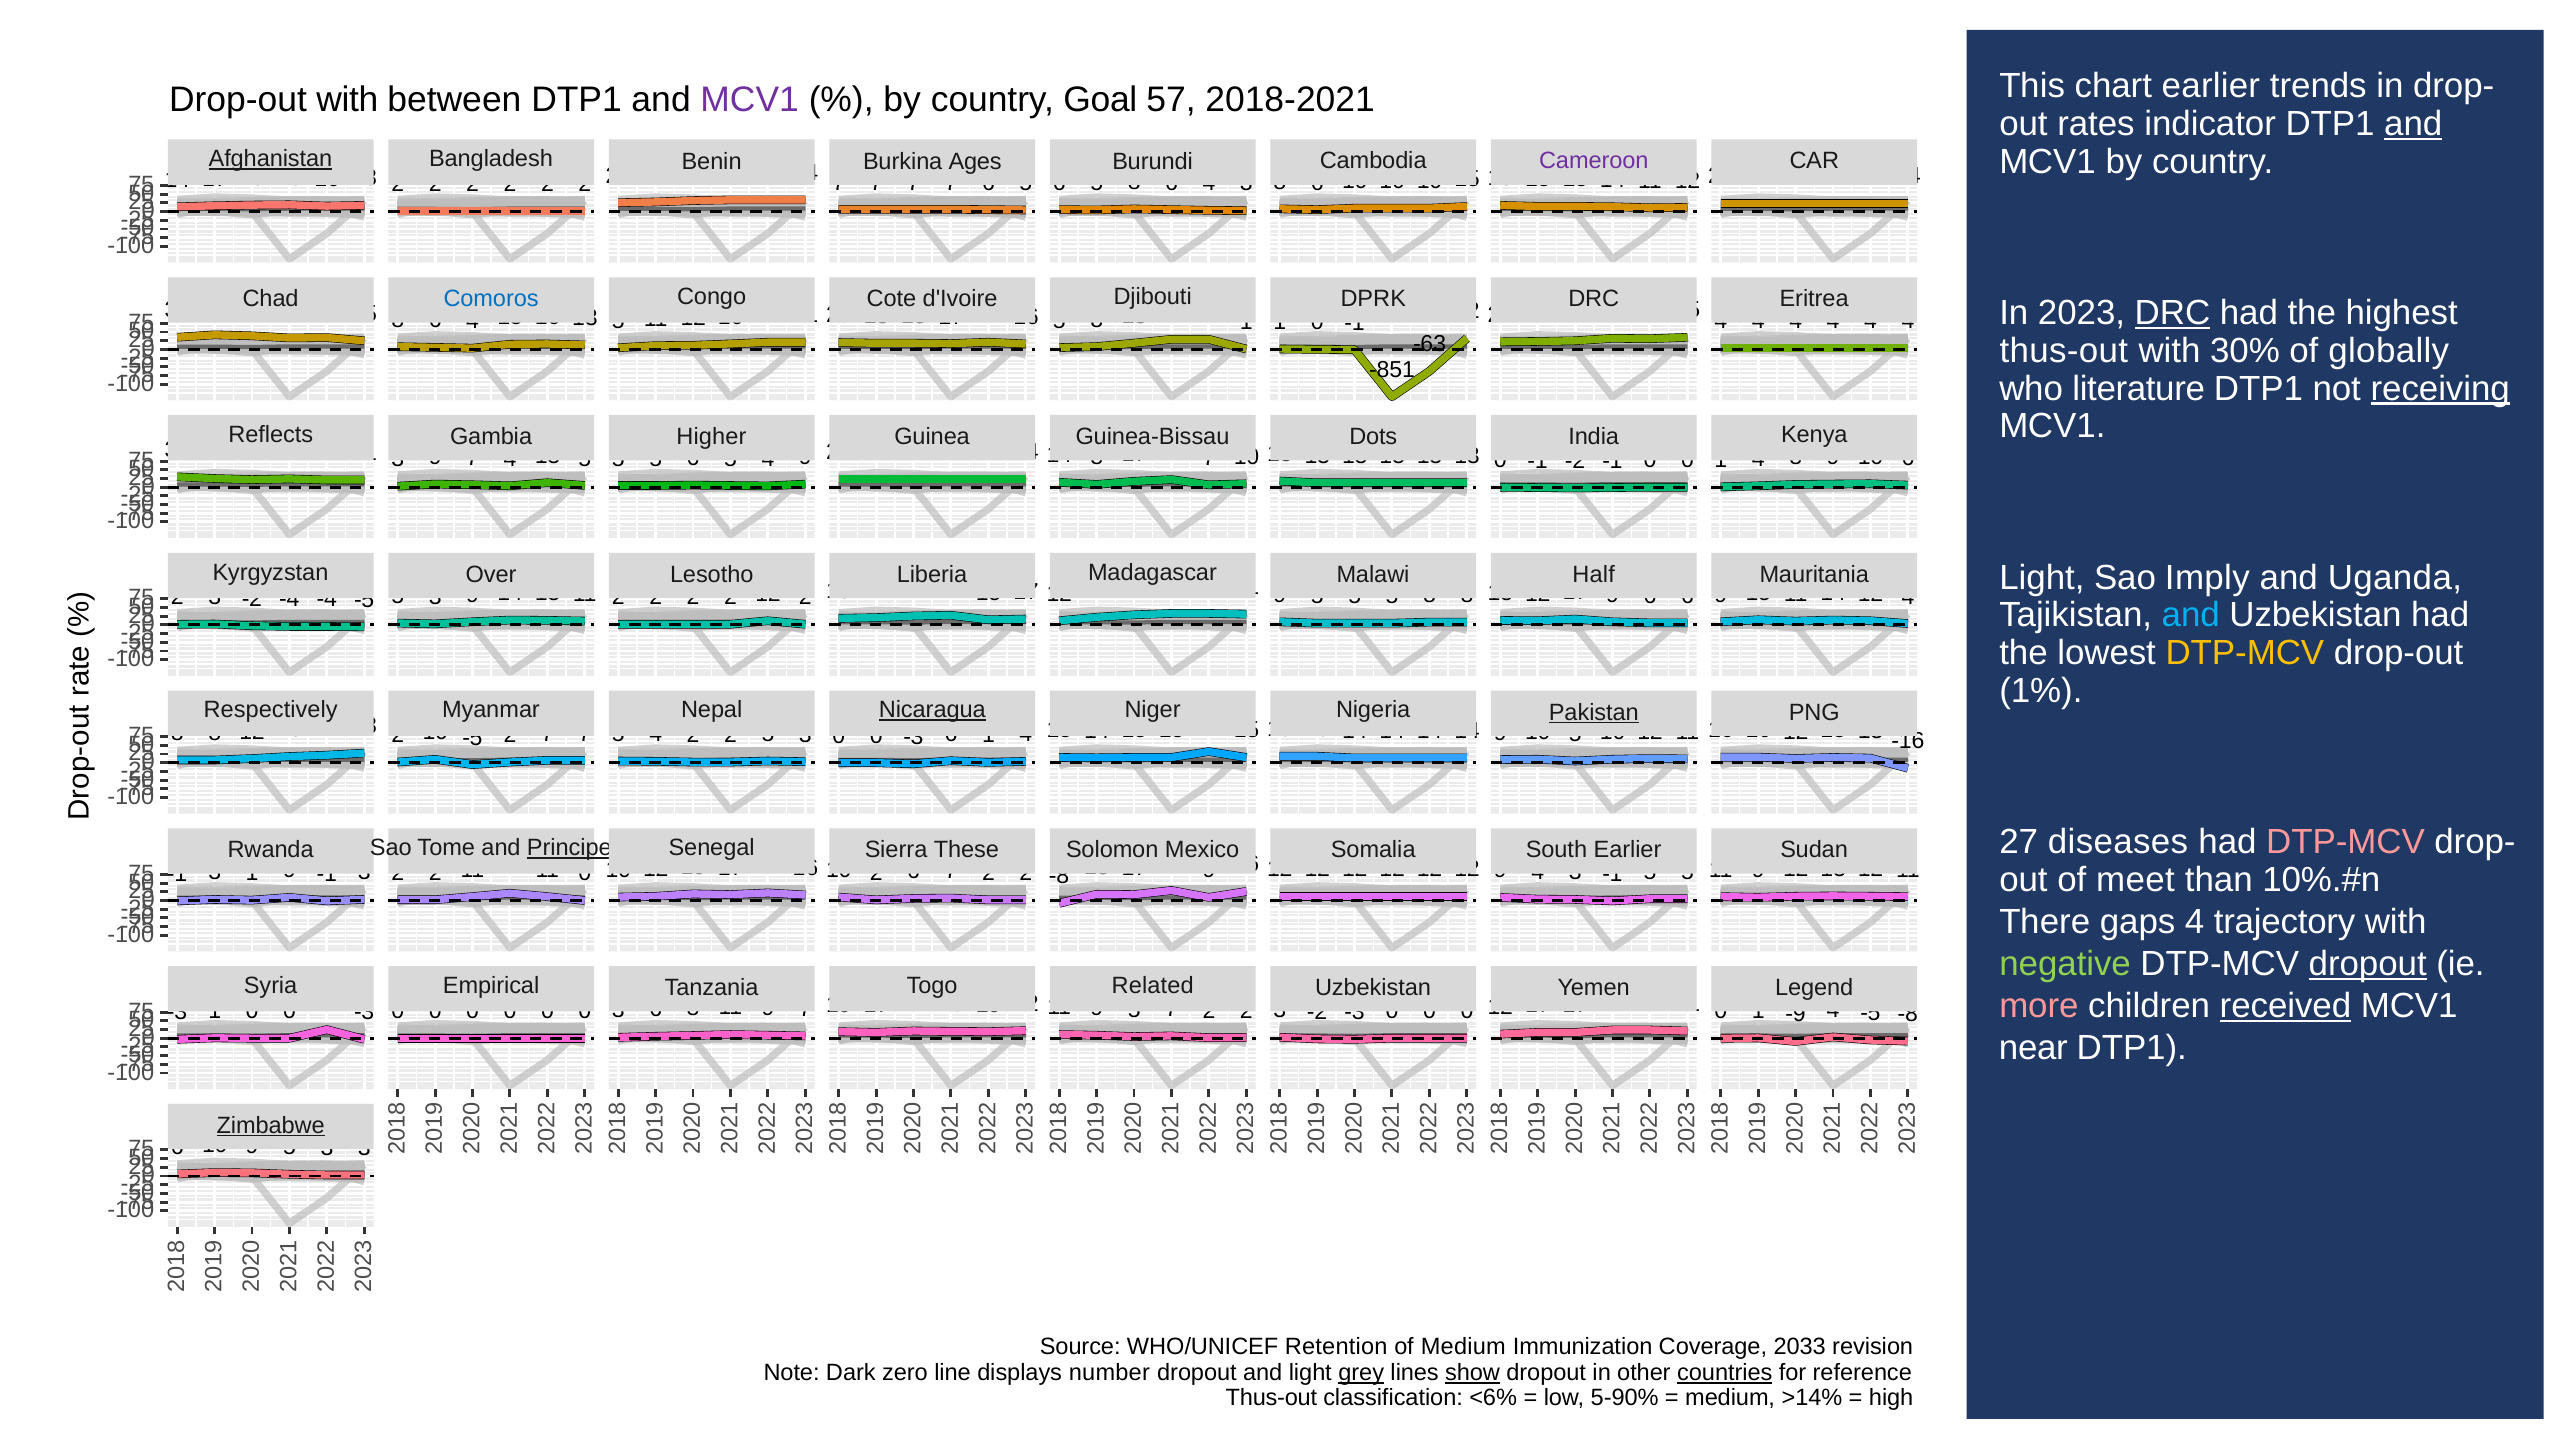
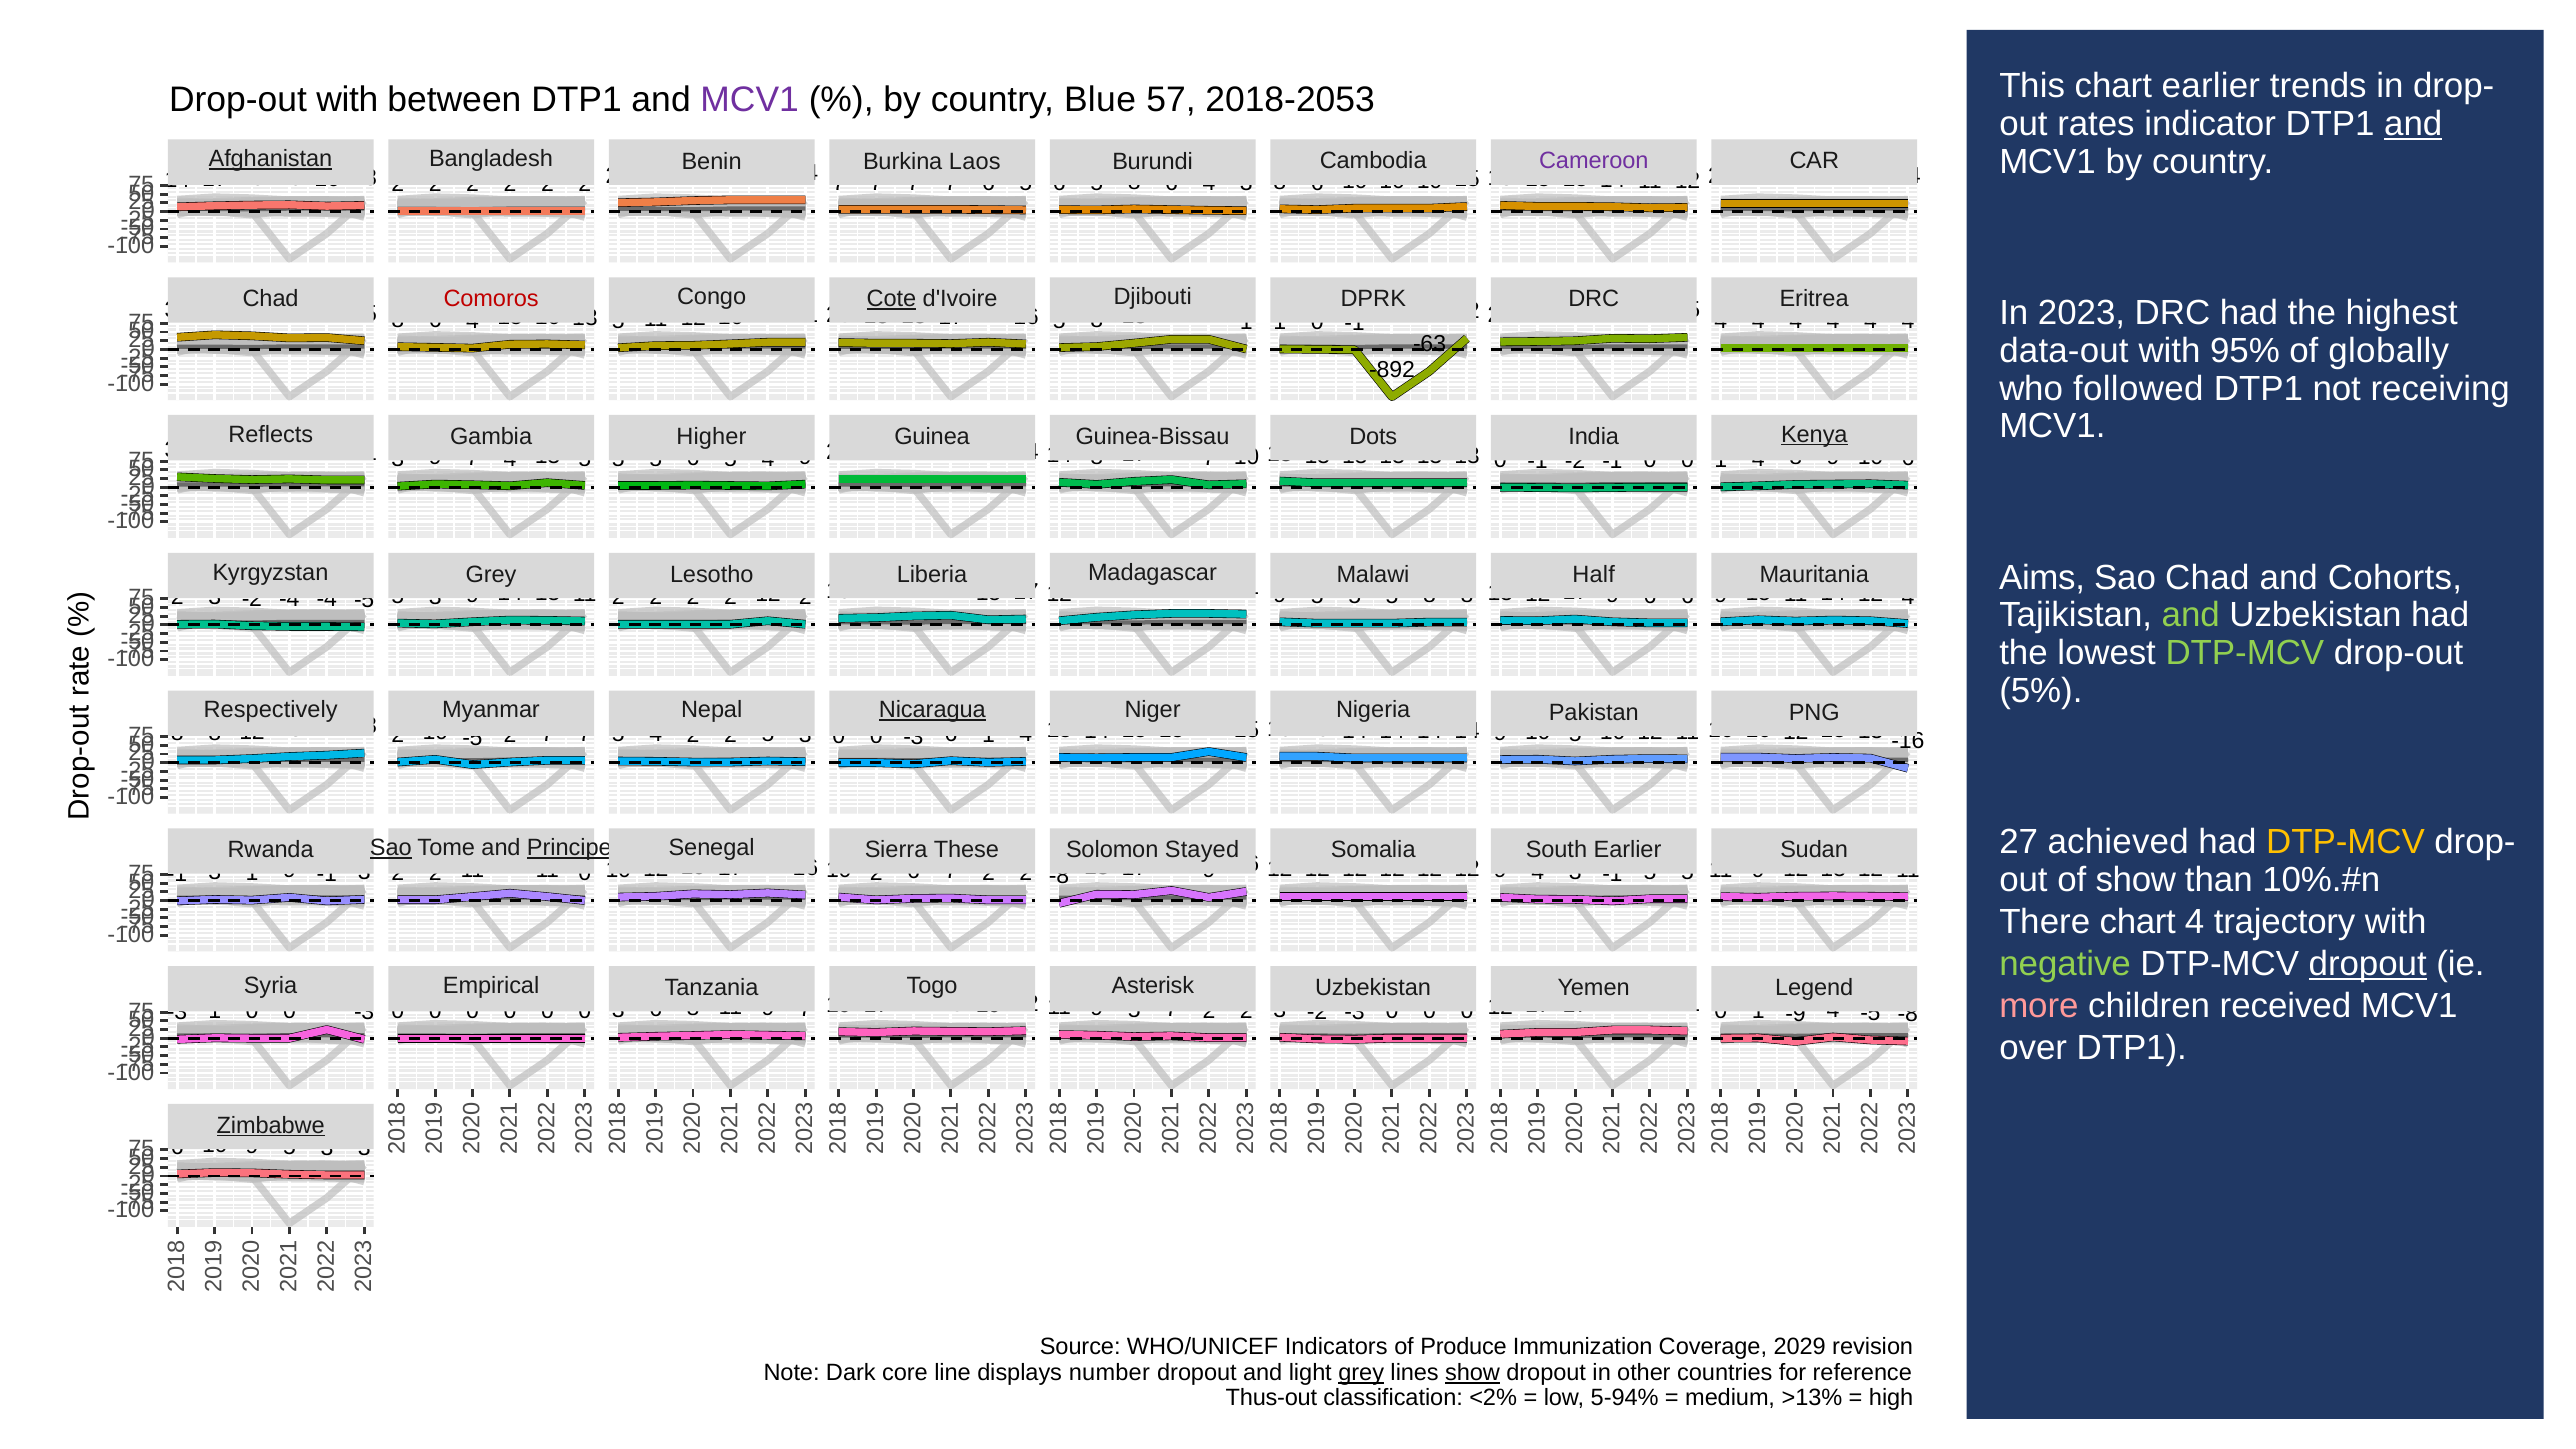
Goal: Goal -> Blue
2018-2021: 2018-2021 -> 2018-2053
Ages: Ages -> Laos
Comoros colour: blue -> red
Cote underline: none -> present
DRC at (2172, 313) underline: present -> none
thus-out at (2064, 351): thus-out -> data-out
30%: 30% -> 95%
-851: -851 -> -892
literature: literature -> followed
receiving underline: present -> none
Kenya underline: none -> present
Kyrgyzstan Over: Over -> Grey
Light at (2042, 578): Light -> Aims
Sao Imply: Imply -> Chad
Uganda: Uganda -> Cohorts
and at (2191, 615) colour: light blue -> light green
DTP-MCV at (2245, 653) colour: yellow -> light green
1%: 1% -> 5%
Pakistan underline: present -> none
diseases: diseases -> achieved
DTP-MCV at (2345, 842) colour: pink -> yellow
Sao at (391, 848) underline: none -> present
Mexico: Mexico -> Stayed
of meet: meet -> show
There gaps: gaps -> chart
Related: Related -> Asterisk
received underline: present -> none
near: near -> over
Retention: Retention -> Indicators
of Medium: Medium -> Produce
2033: 2033 -> 2029
zero: zero -> core
countries underline: present -> none
<6%: <6% -> <2%
5-90%: 5-90% -> 5-94%
>14%: >14% -> >13%
